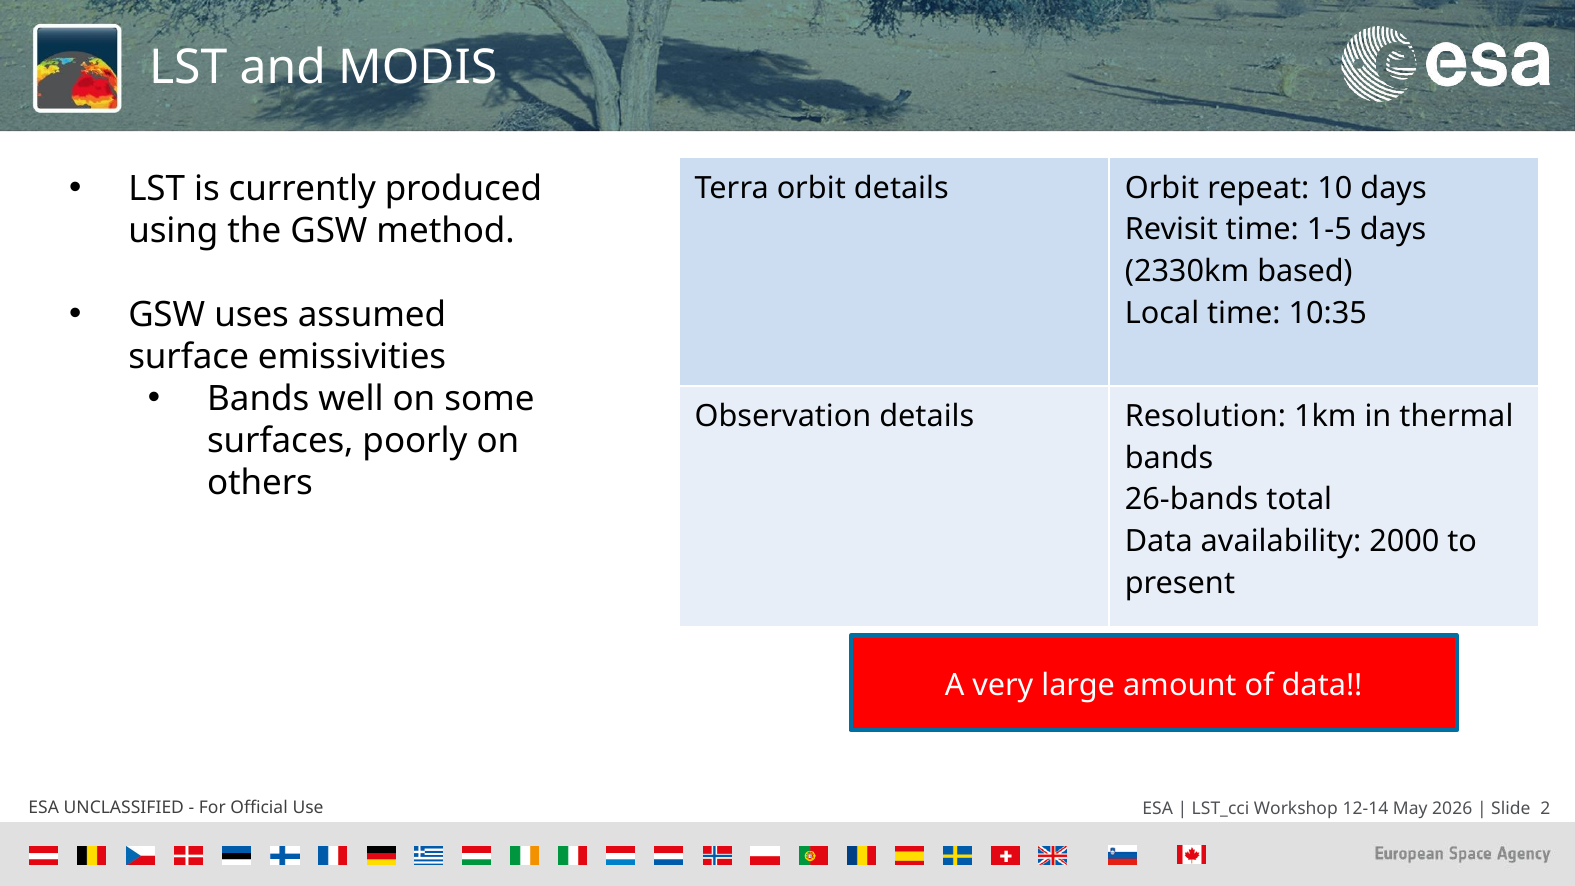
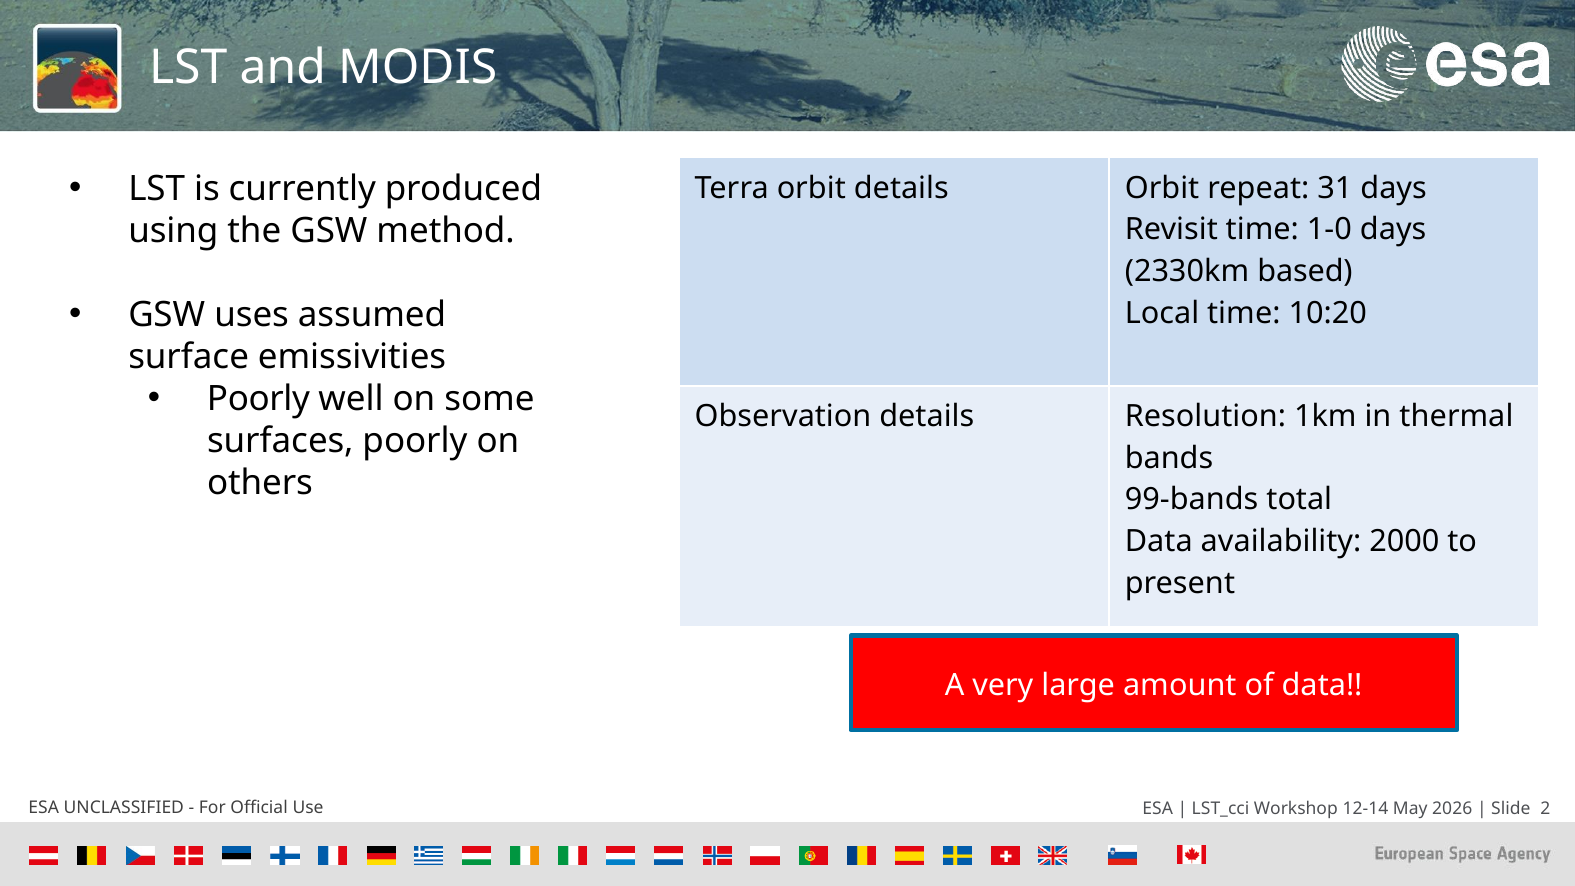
10: 10 -> 31
1-5: 1-5 -> 1-0
10:35: 10:35 -> 10:20
Bands at (258, 399): Bands -> Poorly
26-bands: 26-bands -> 99-bands
